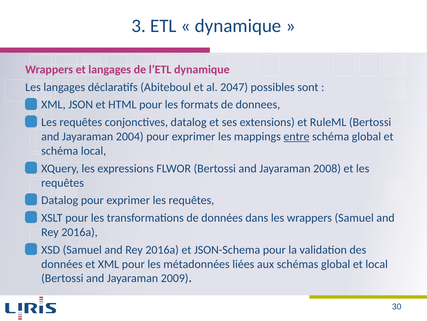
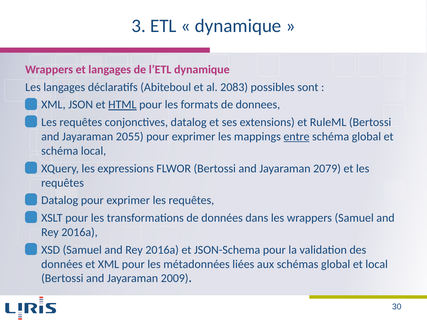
2047: 2047 -> 2083
HTML underline: none -> present
2004: 2004 -> 2055
2008: 2008 -> 2079
